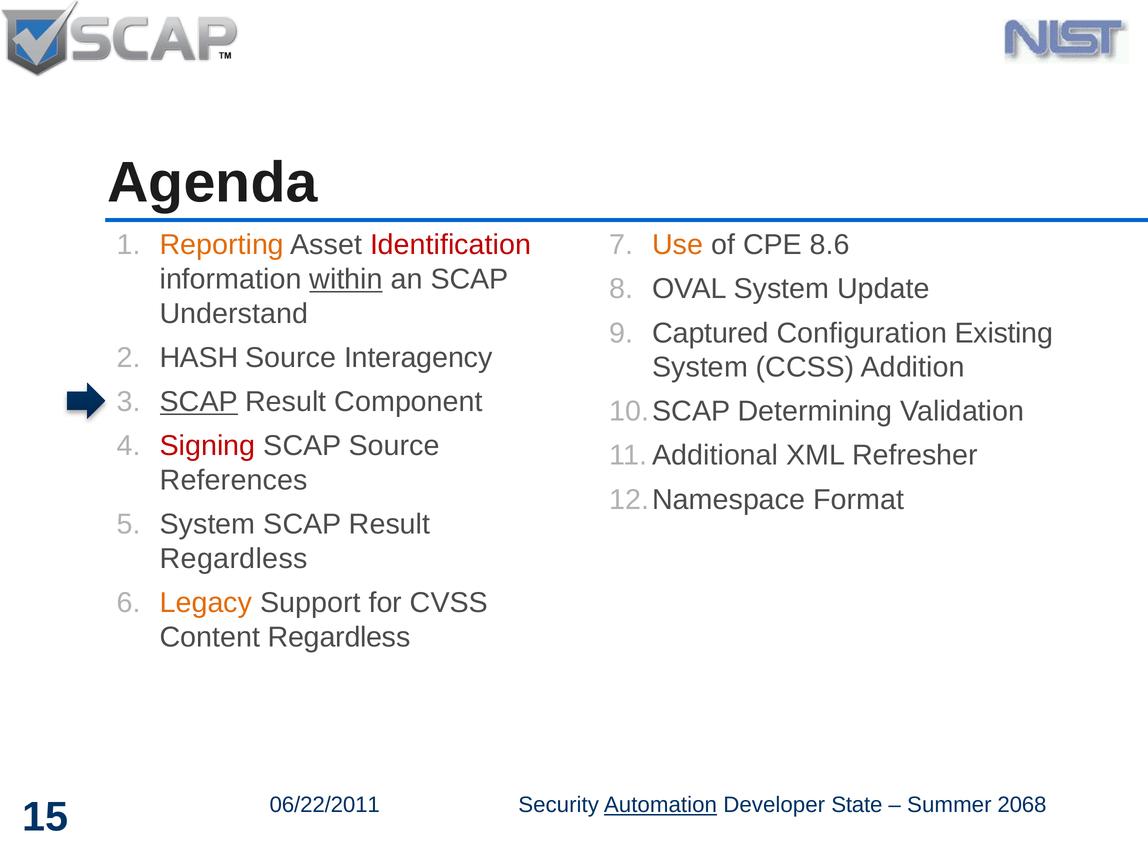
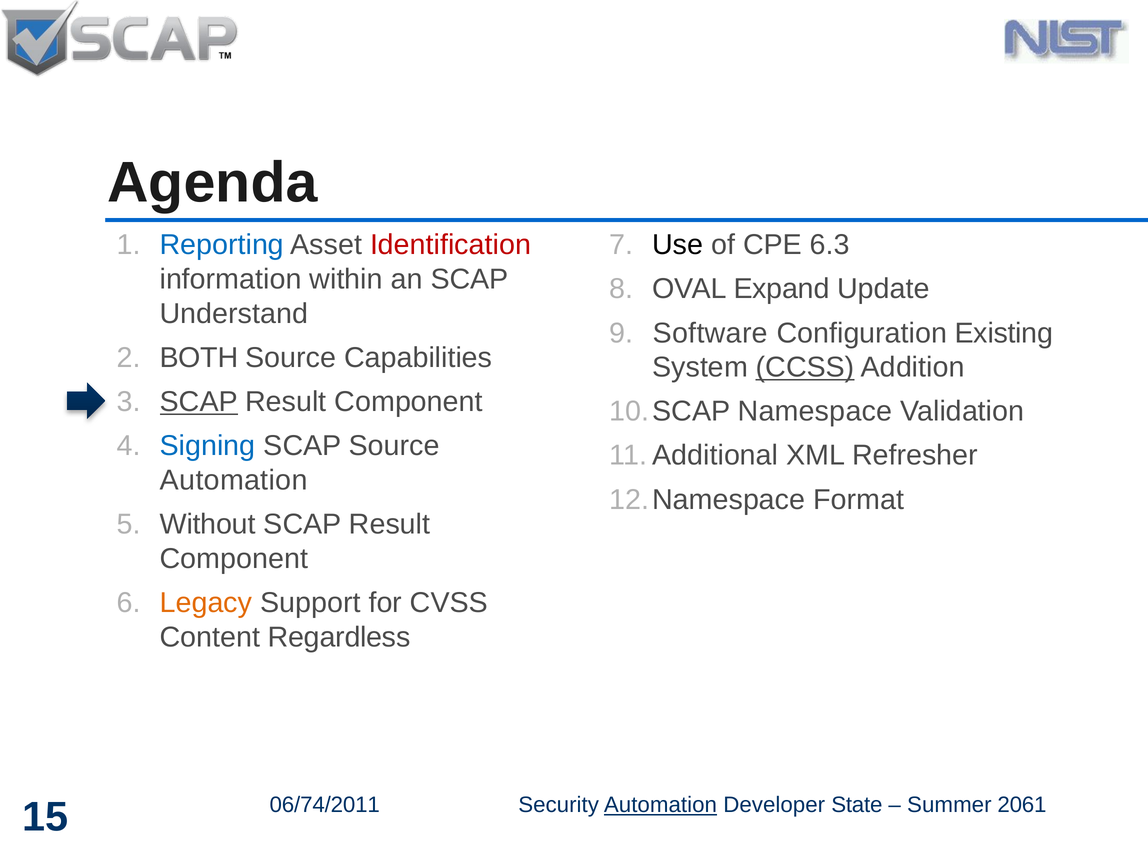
Reporting colour: orange -> blue
Use colour: orange -> black
8.6: 8.6 -> 6.3
within underline: present -> none
OVAL System: System -> Expand
Captured: Captured -> Software
HASH: HASH -> BOTH
Interagency: Interagency -> Capabilities
CCSS underline: none -> present
Determining: Determining -> Namespace
Signing colour: red -> blue
References at (234, 480): References -> Automation
System at (208, 524): System -> Without
Regardless at (234, 559): Regardless -> Component
06/22/2011: 06/22/2011 -> 06/74/2011
2068: 2068 -> 2061
